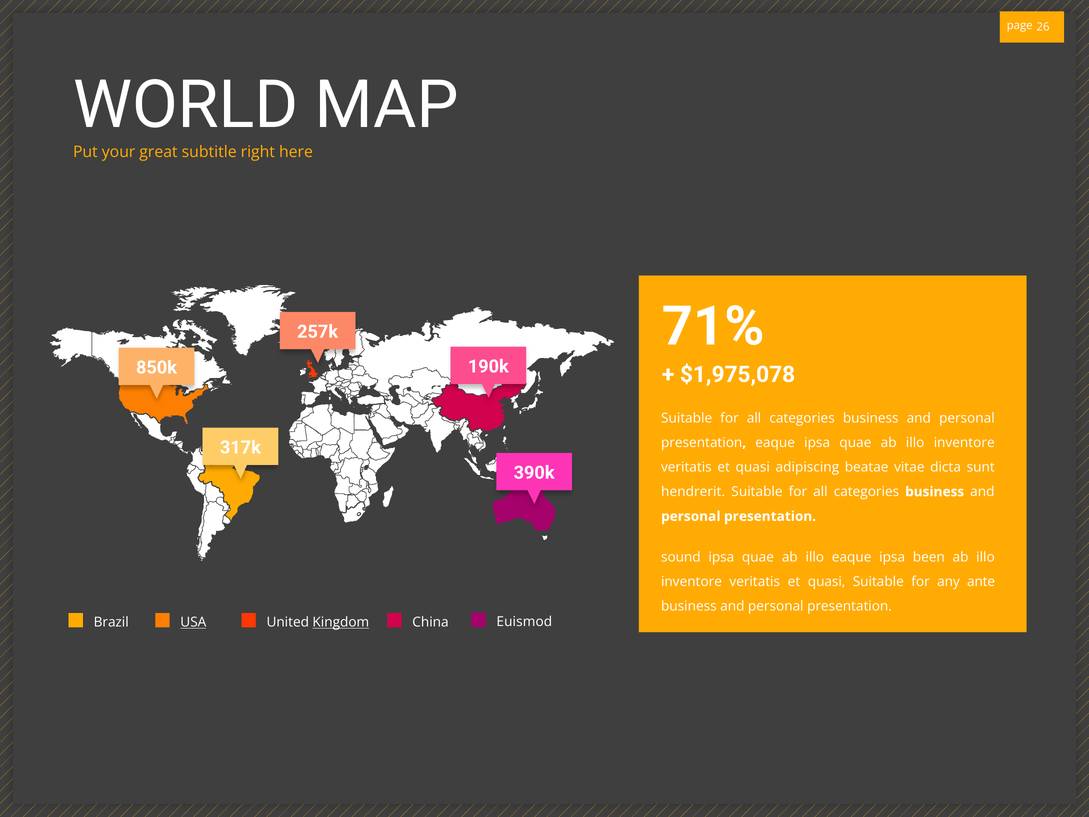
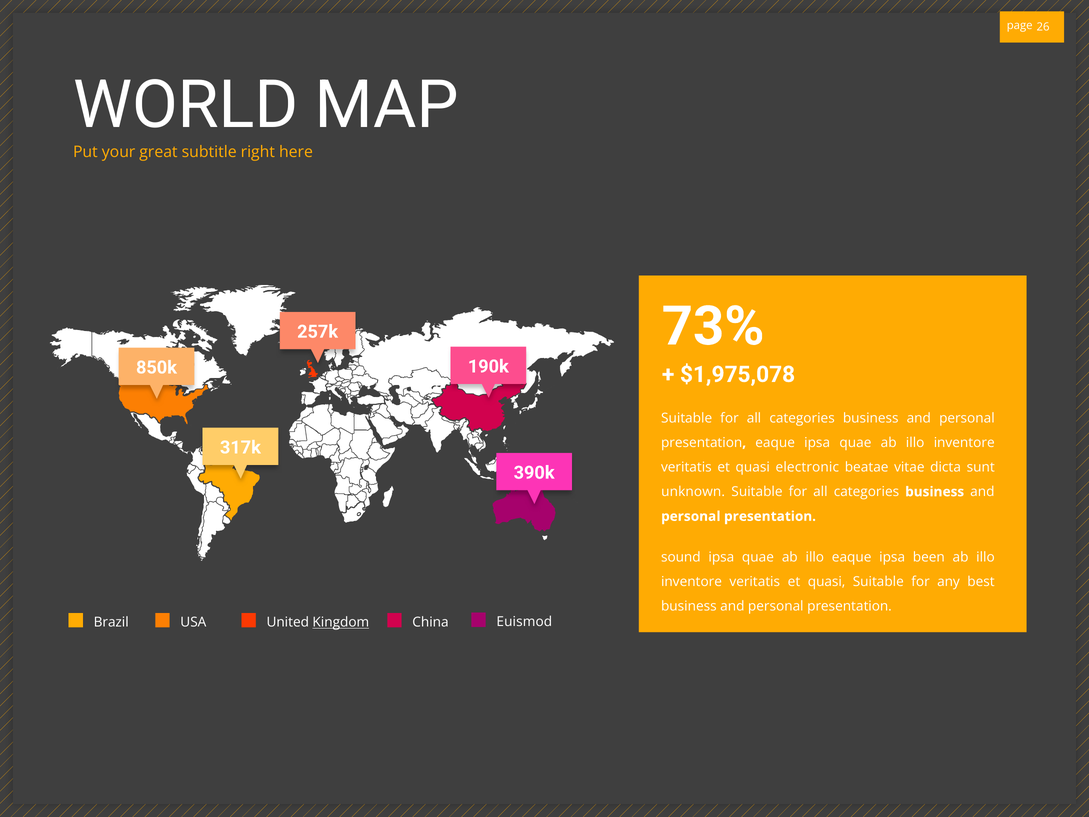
71%: 71% -> 73%
adipiscing: adipiscing -> electronic
hendrerit: hendrerit -> unknown
ante: ante -> best
USA underline: present -> none
